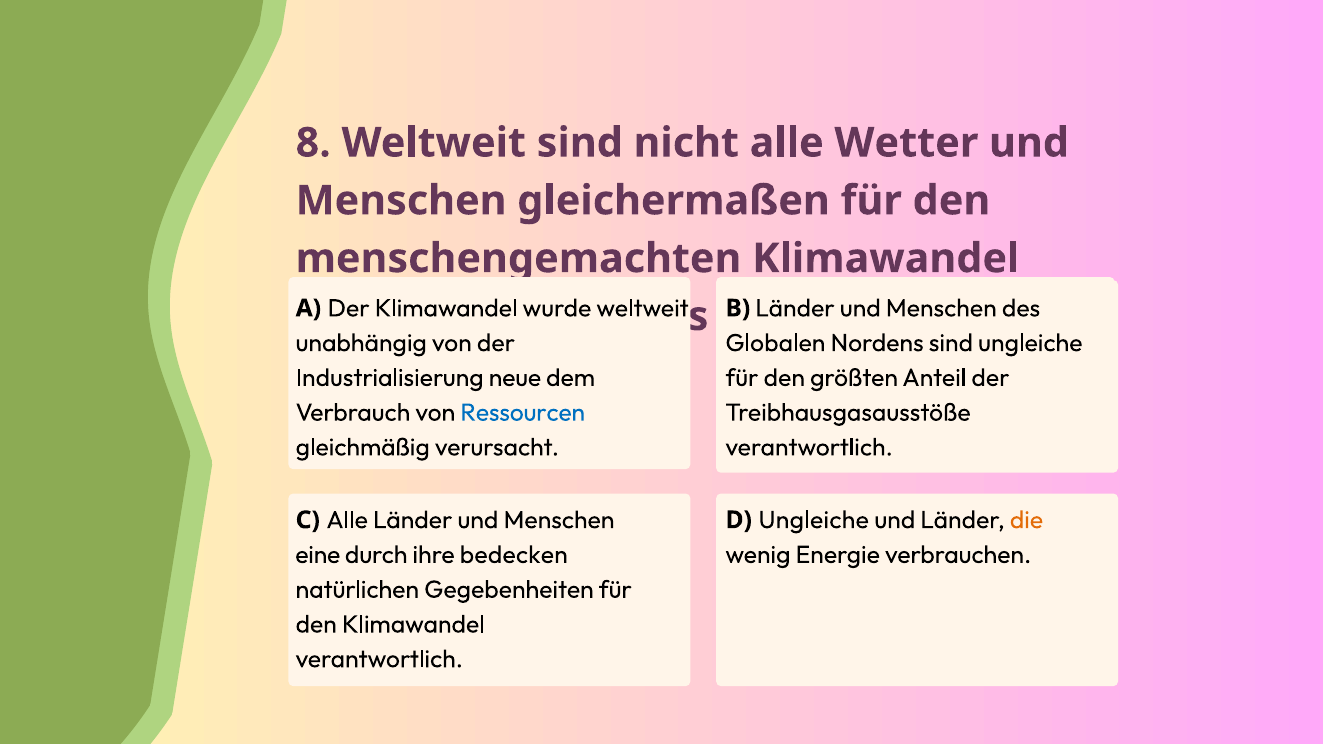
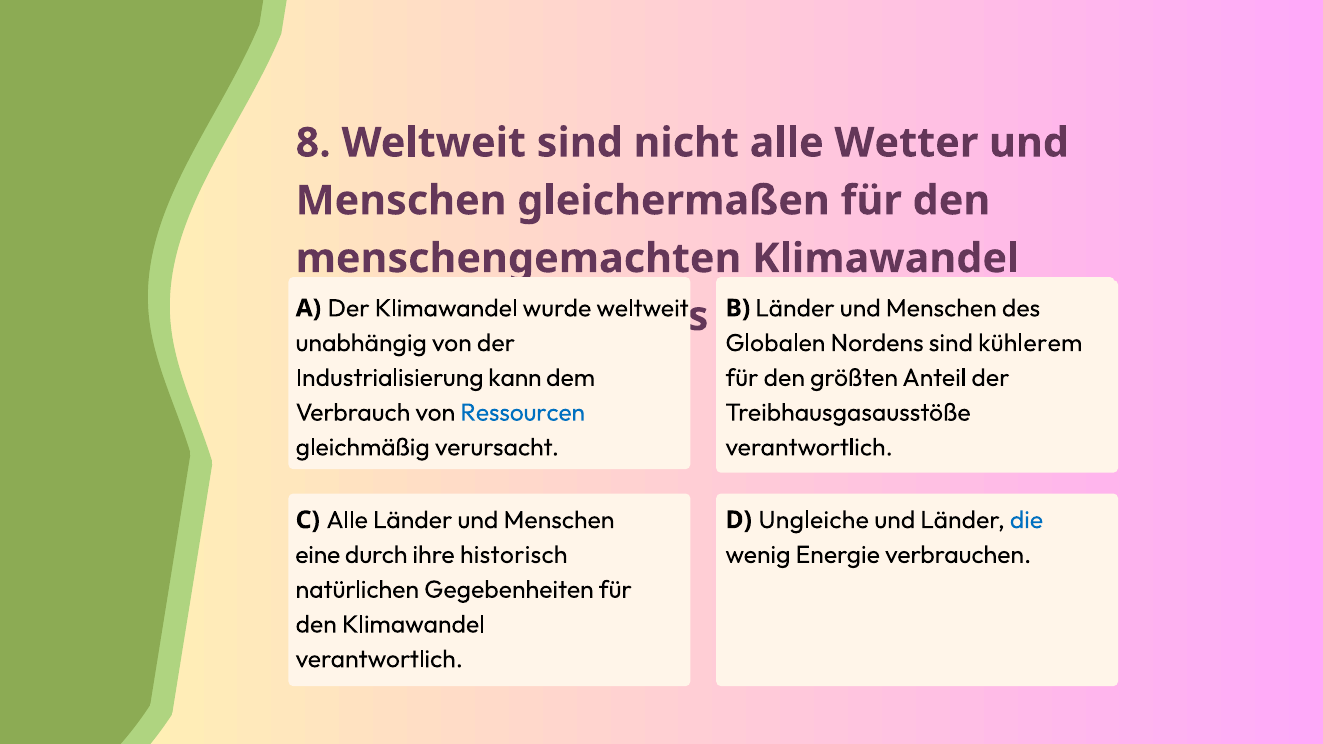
ungleiche at (1030, 343): ungleiche -> kühlerem
neue: neue -> kann
die colour: orange -> blue
bedecken: bedecken -> historisch
